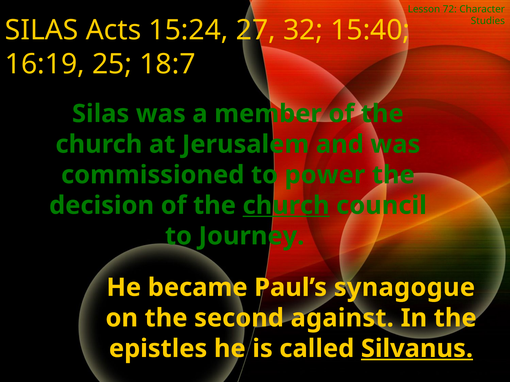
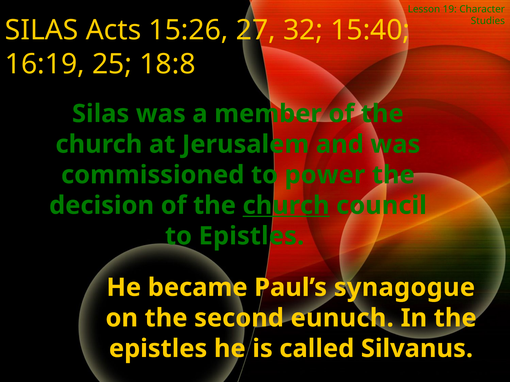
72: 72 -> 19
15:24: 15:24 -> 15:26
18:7: 18:7 -> 18:8
to Journey: Journey -> Epistles
against: against -> eunuch
Silvanus underline: present -> none
